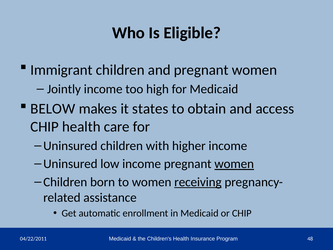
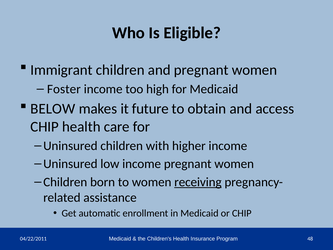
Jointly: Jointly -> Foster
states: states -> future
women at (234, 164) underline: present -> none
